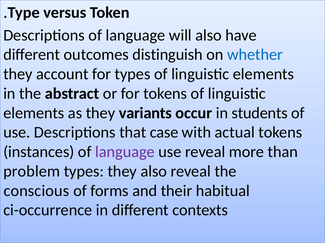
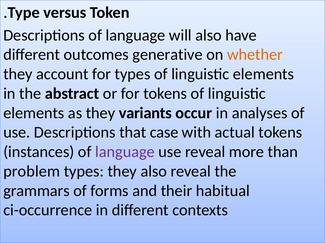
distinguish: distinguish -> generative
whether colour: blue -> orange
students: students -> analyses
conscious: conscious -> grammars
